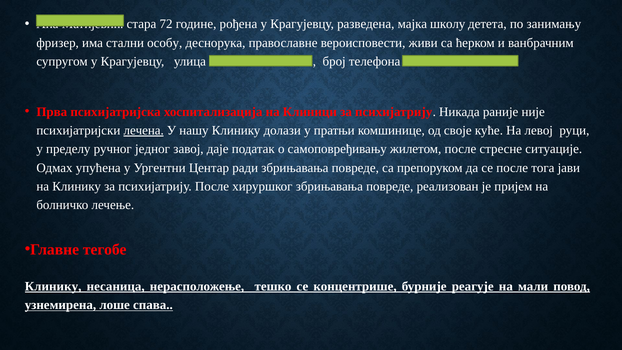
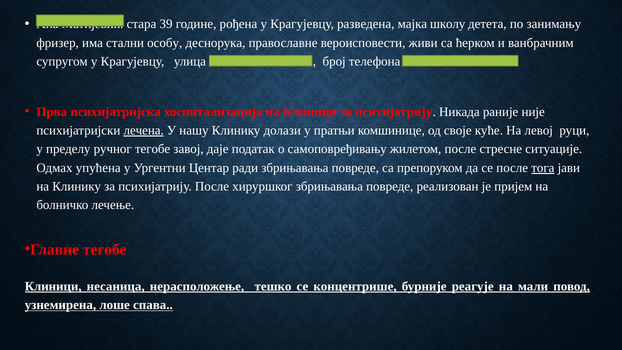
72: 72 -> 39
ручног једног: једног -> тегобе
тога underline: none -> present
Клинику at (53, 286): Клинику -> Клиници
